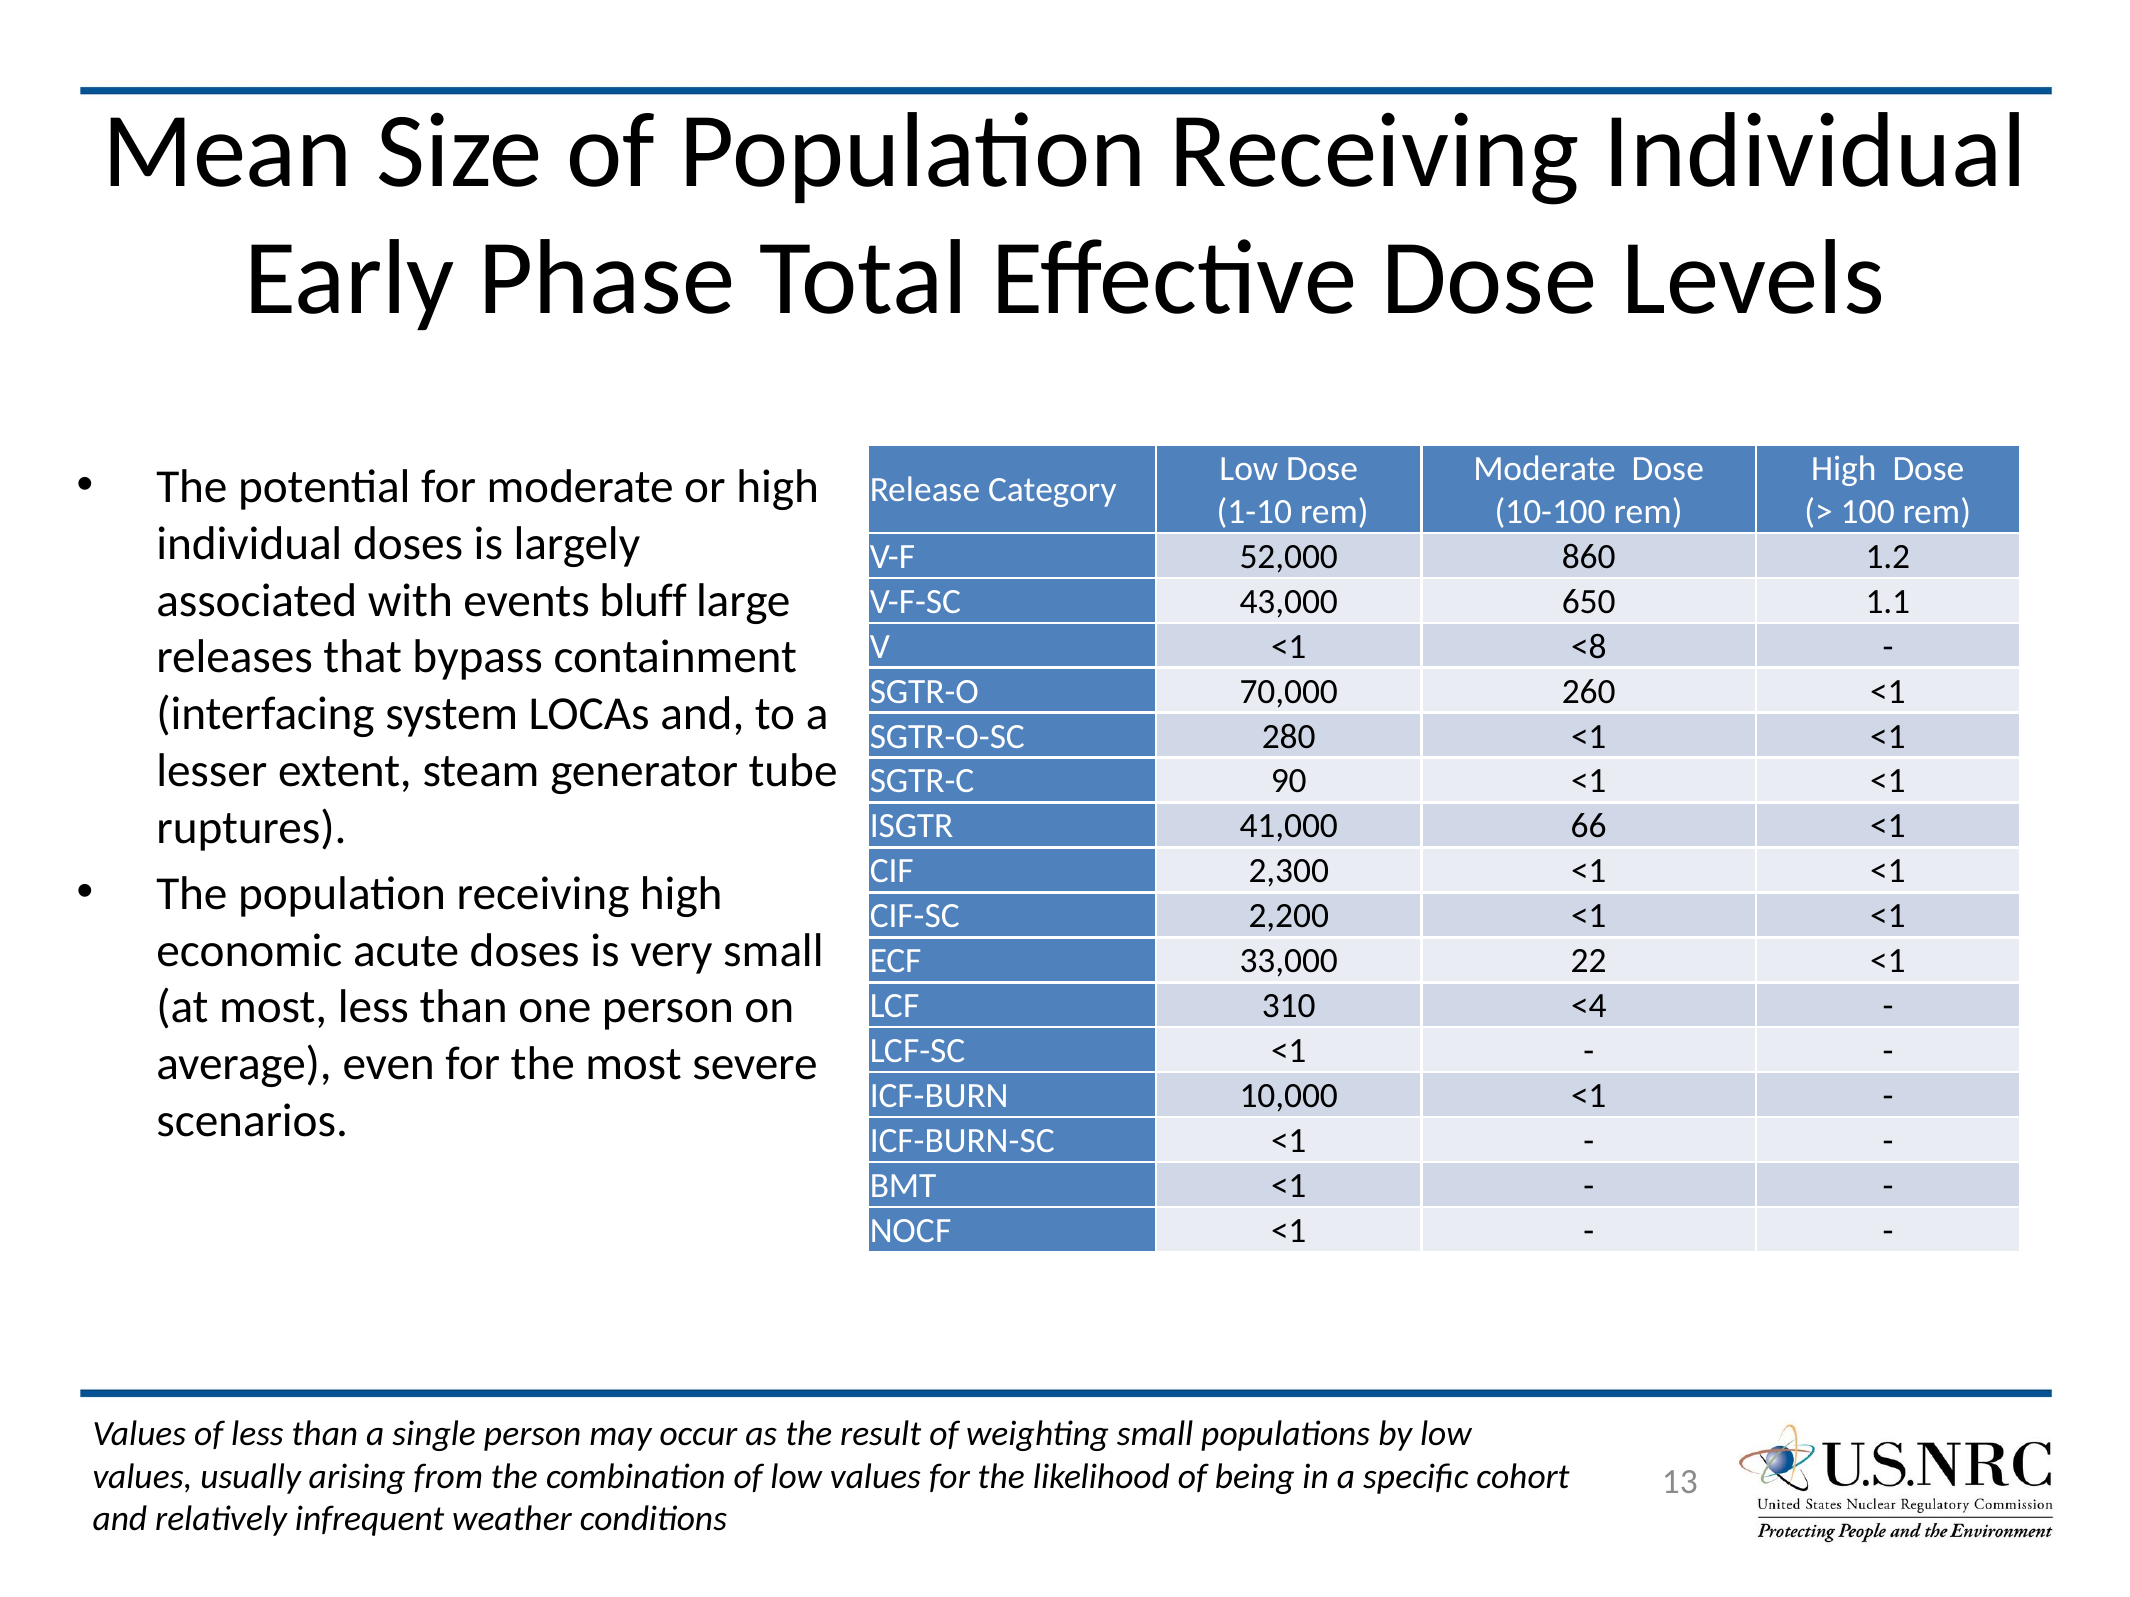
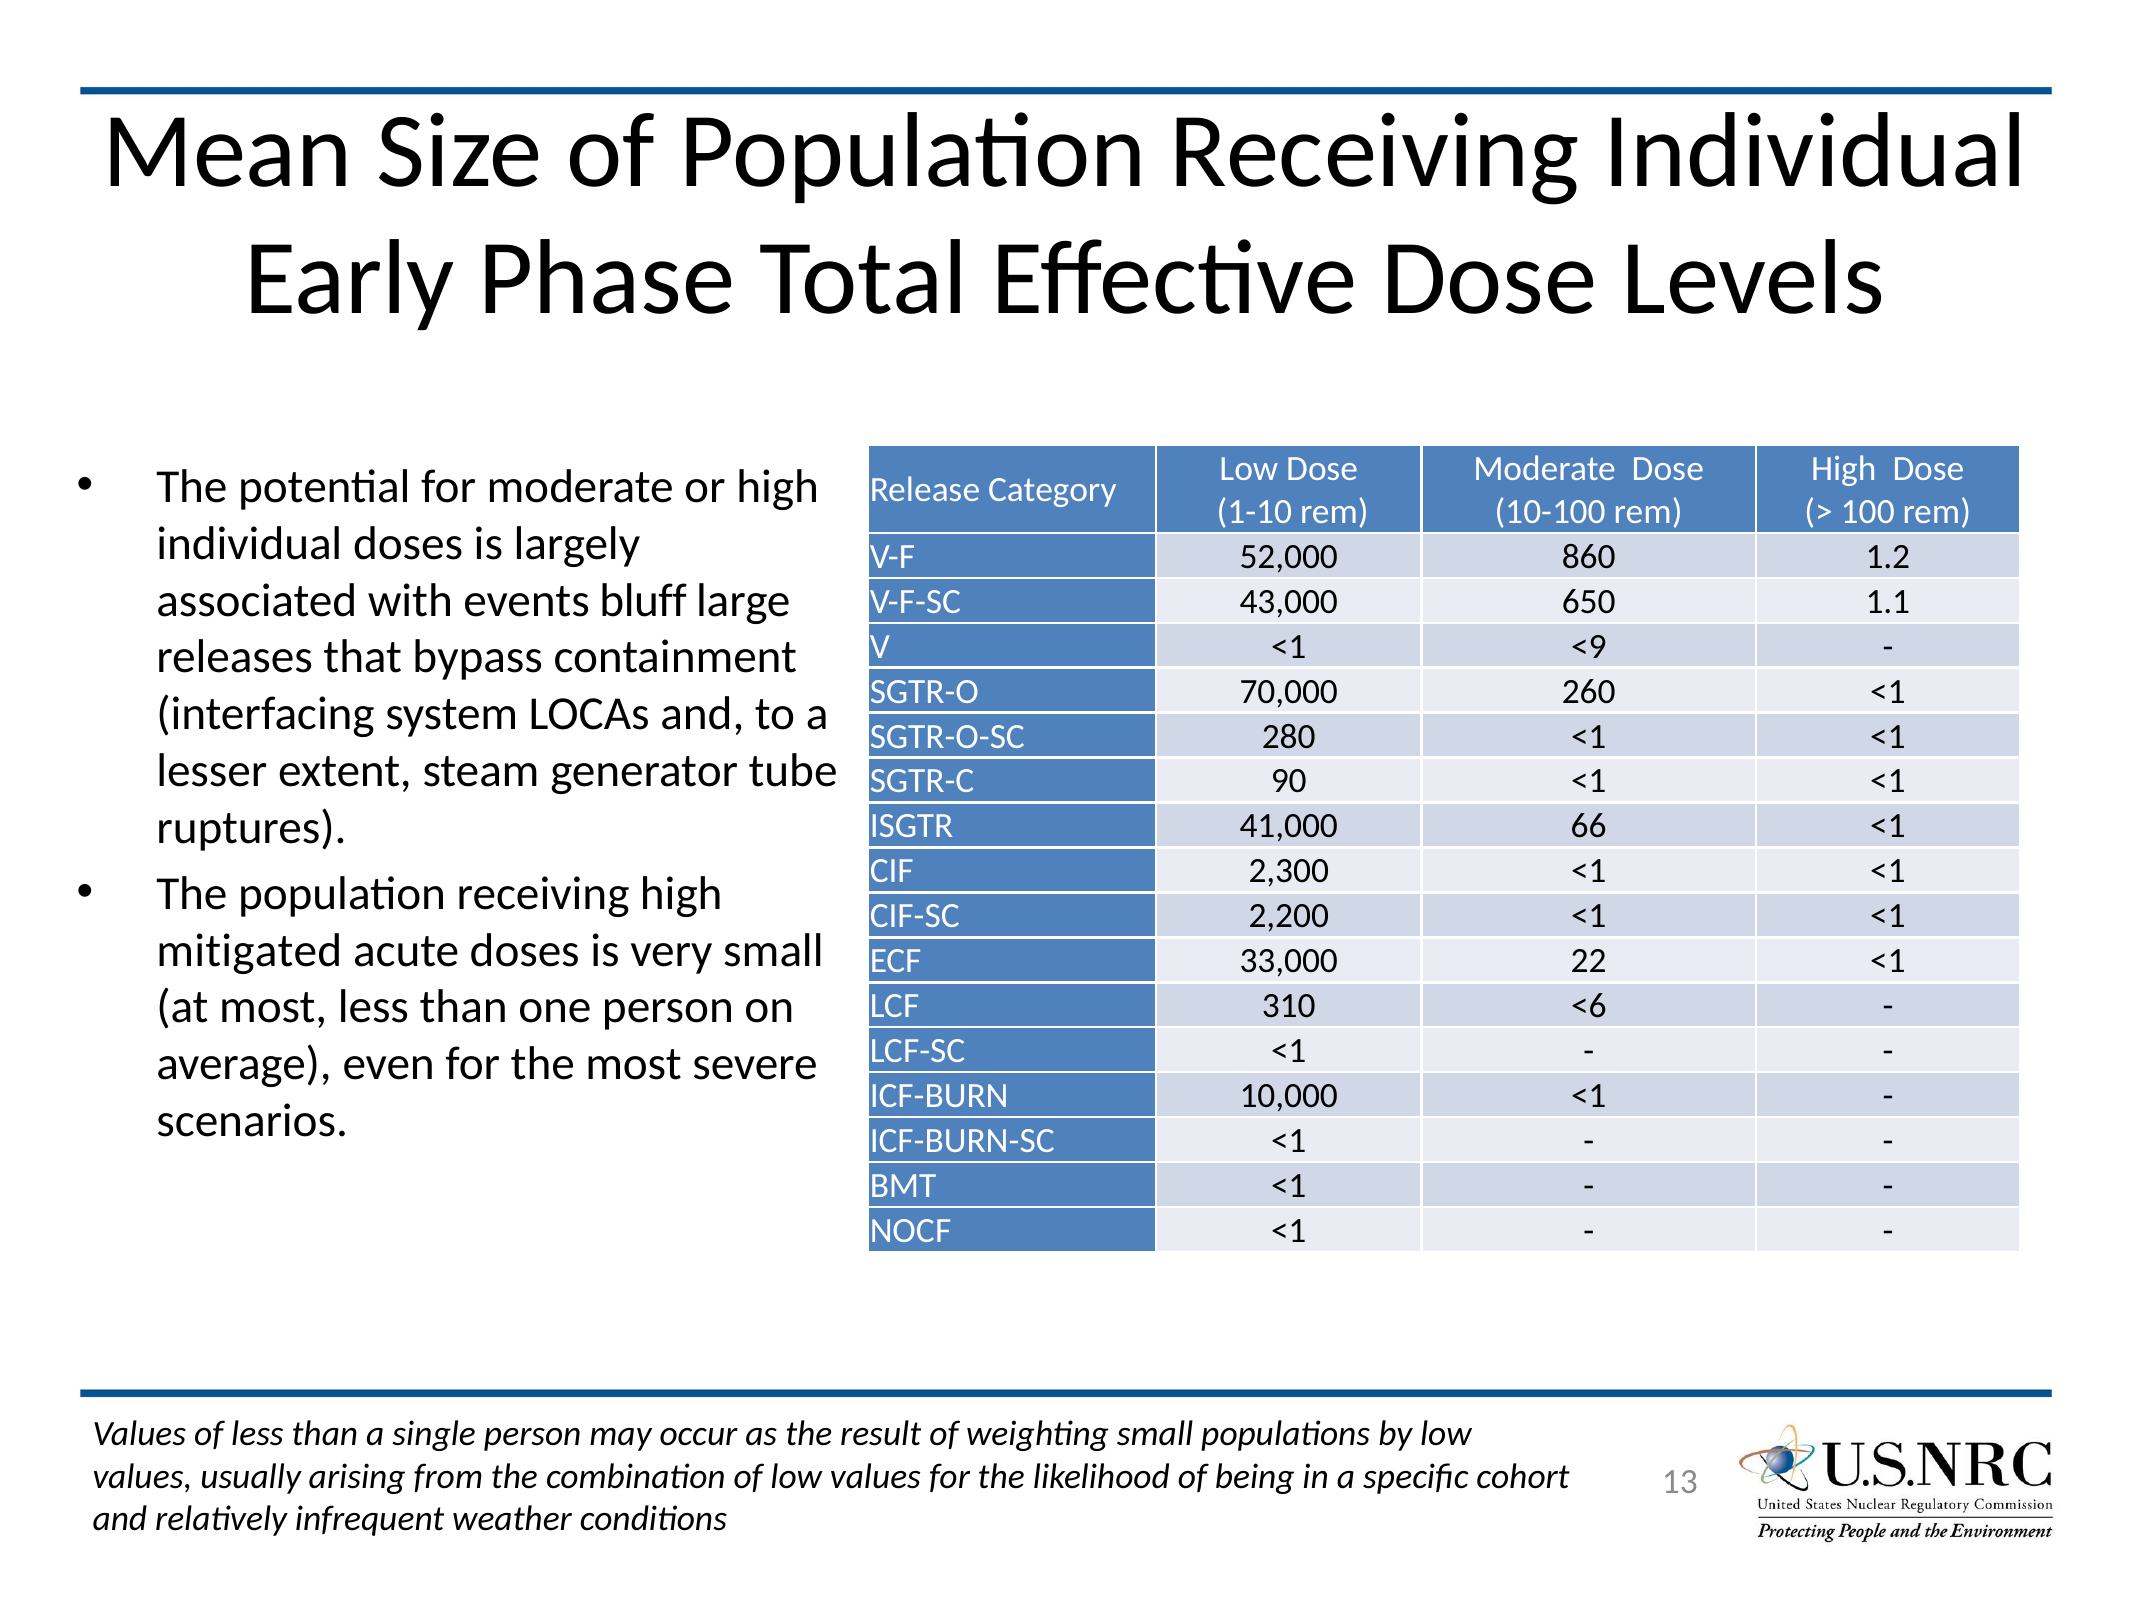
<8: <8 -> <9
economic: economic -> mitigated
<4: <4 -> <6
